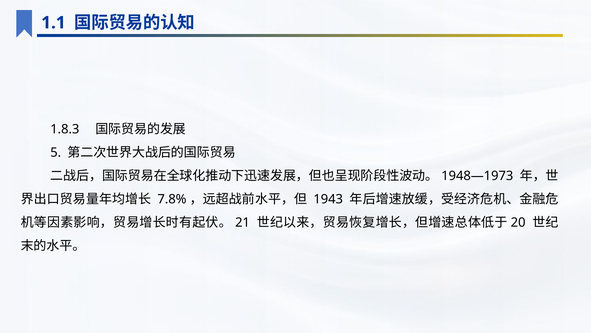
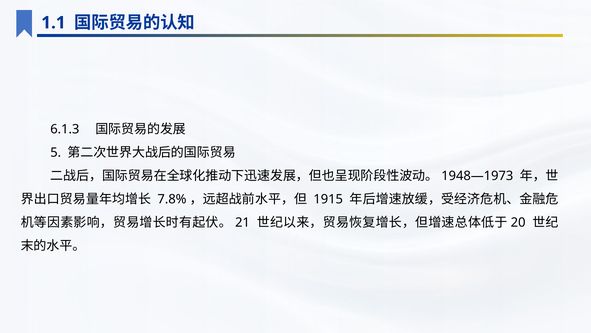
1.8.3: 1.8.3 -> 6.1.3
1943: 1943 -> 1915
